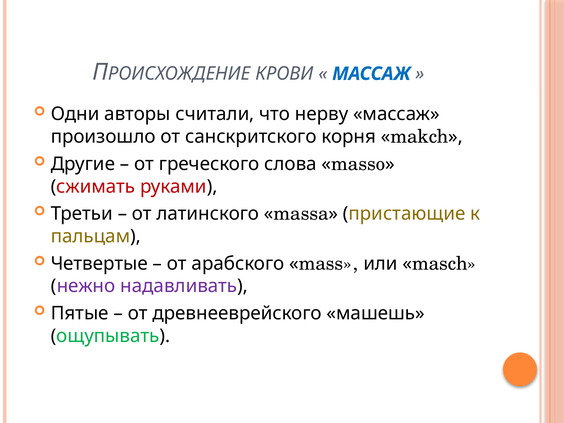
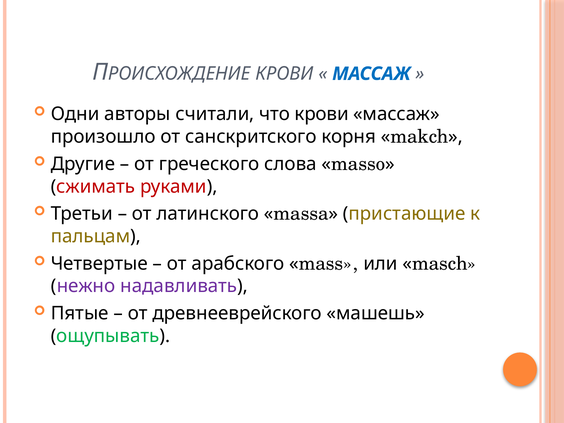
что нерву: нерву -> крови
